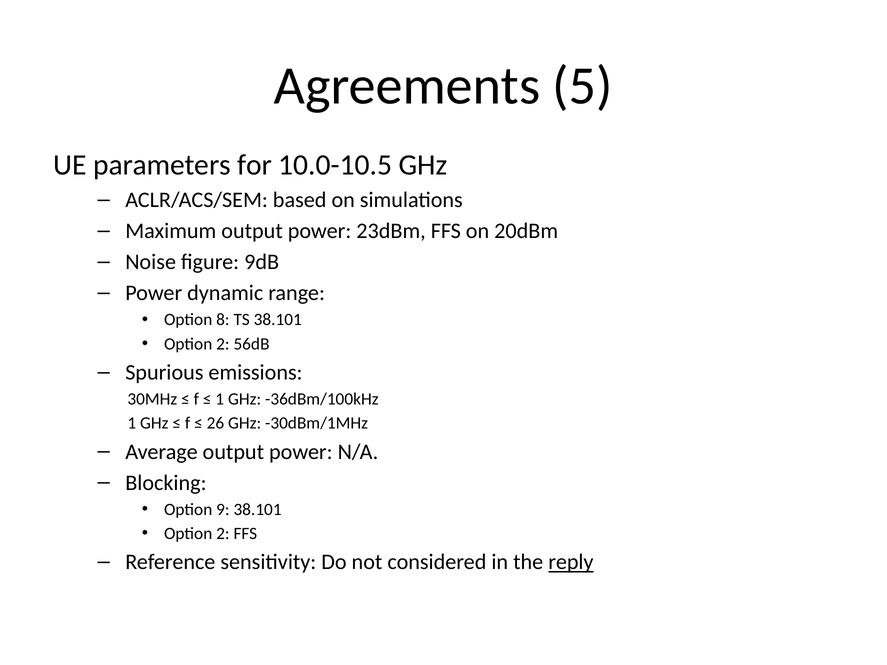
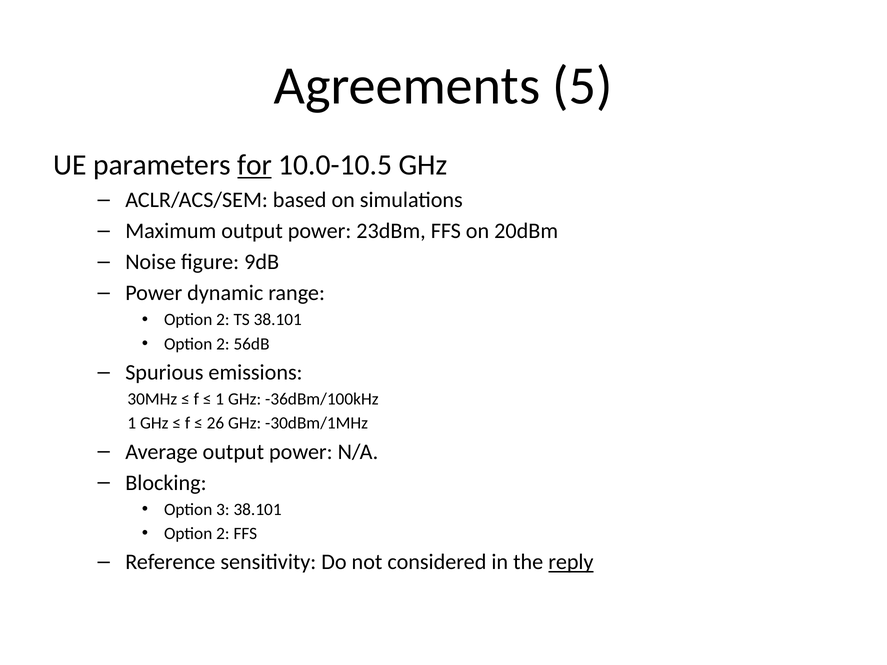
for underline: none -> present
8 at (223, 320): 8 -> 2
9: 9 -> 3
